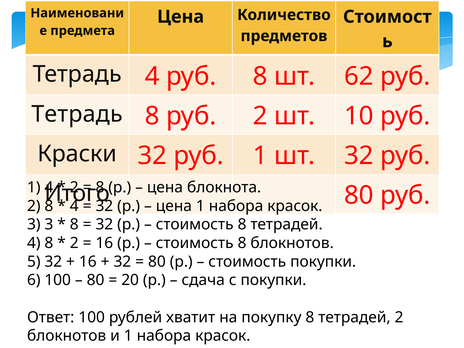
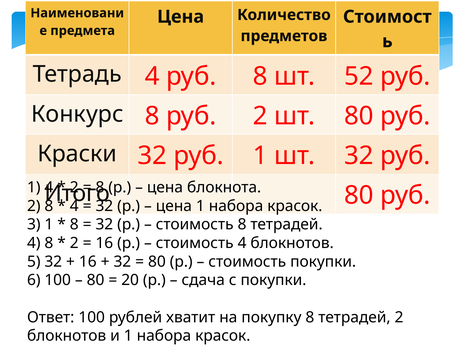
62: 62 -> 52
Тетрадь at (77, 114): Тетрадь -> Конкурс
шт 10: 10 -> 80
3 at (49, 224): 3 -> 1
8 at (242, 243): 8 -> 4
